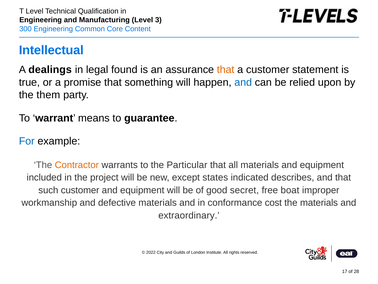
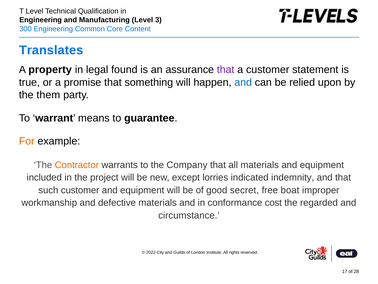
Intellectual: Intellectual -> Translates
dealings: dealings -> property
that at (226, 70) colour: orange -> purple
For colour: blue -> orange
Particular: Particular -> Company
states: states -> lorries
describes: describes -> indemnity
the materials: materials -> regarded
extraordinary: extraordinary -> circumstance
